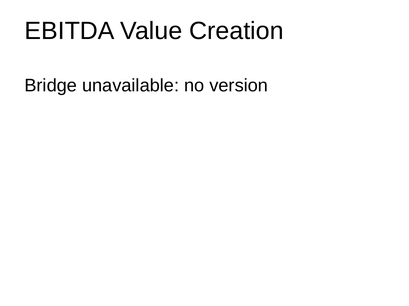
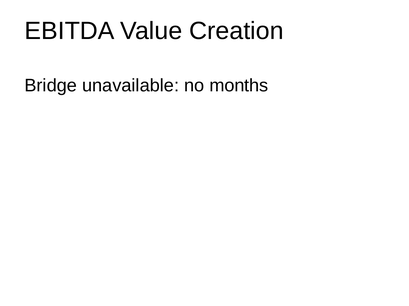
version: version -> months
